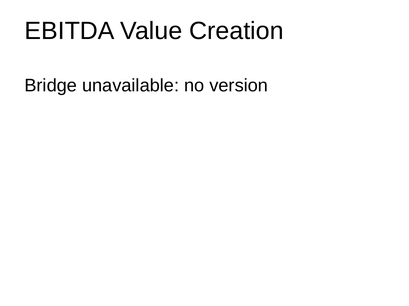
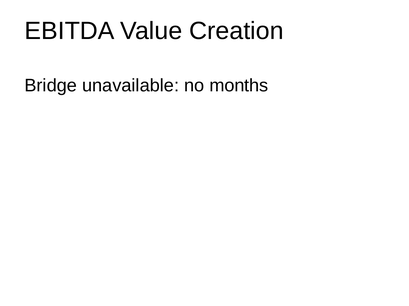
version: version -> months
